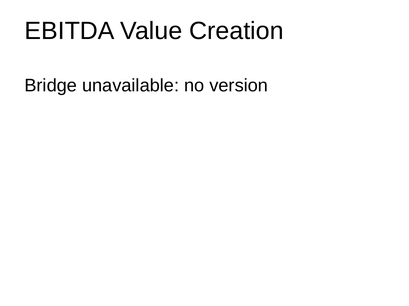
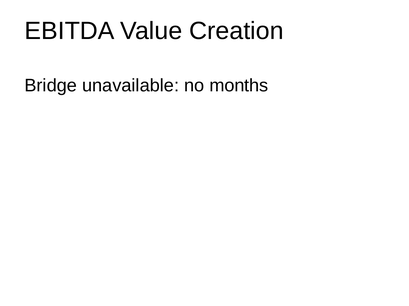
version: version -> months
